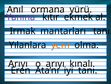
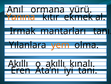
Yanına colour: purple -> orange
Arıyı at (18, 63): Arıyı -> Akıllı
o arıyı: arıyı -> akıllı
